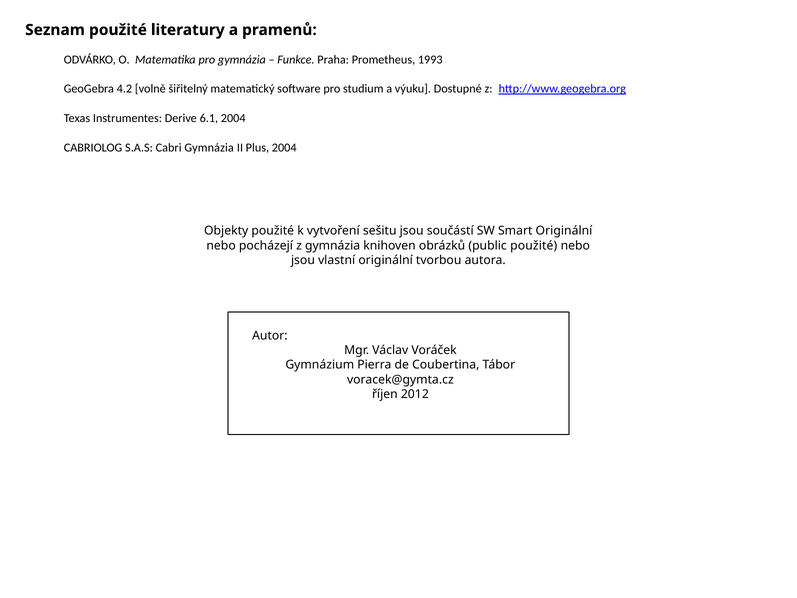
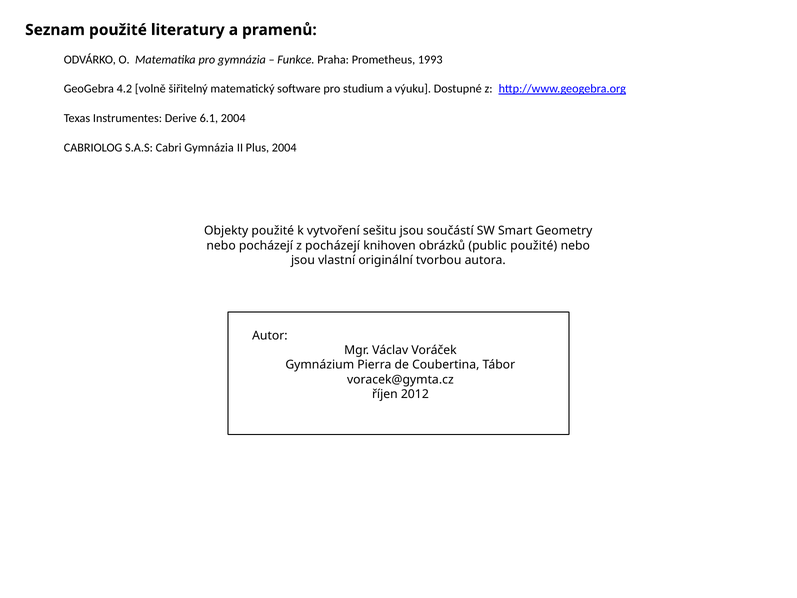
Smart Originální: Originální -> Geometry
z gymnázia: gymnázia -> pocházejí
